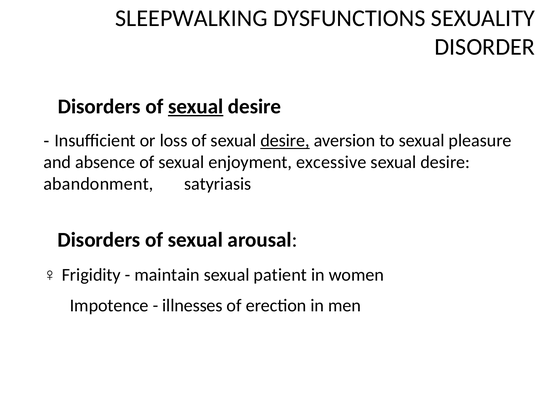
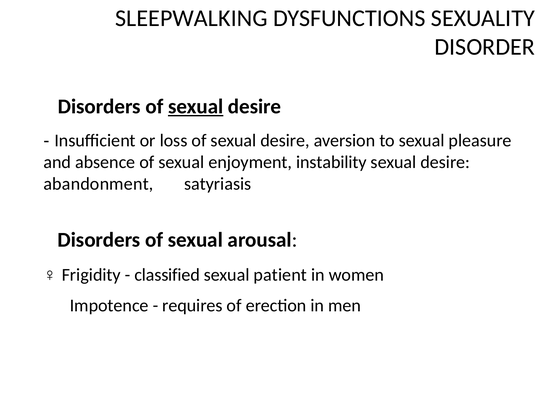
desire at (285, 141) underline: present -> none
excessive: excessive -> instability
maintain: maintain -> classified
illnesses: illnesses -> requires
